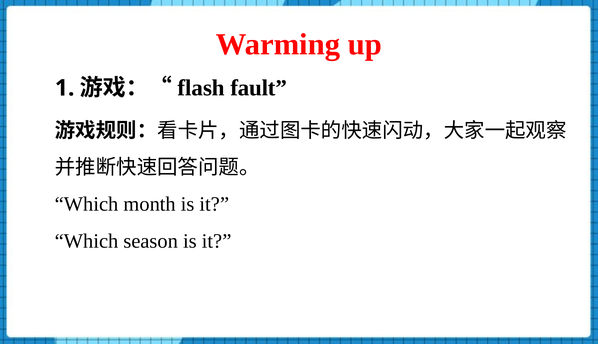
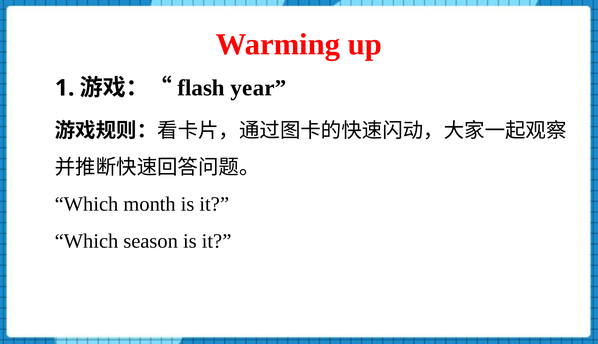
fault: fault -> year
